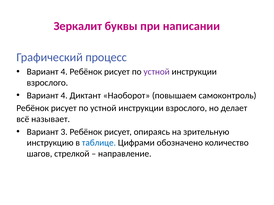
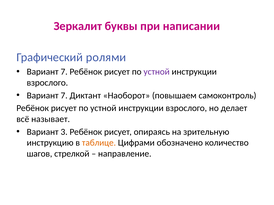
процесс: процесс -> ролями
4 at (64, 72): 4 -> 7
4 at (64, 96): 4 -> 7
таблице colour: blue -> orange
